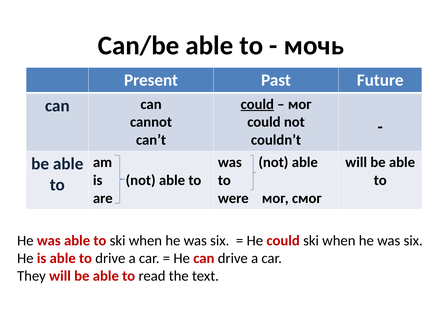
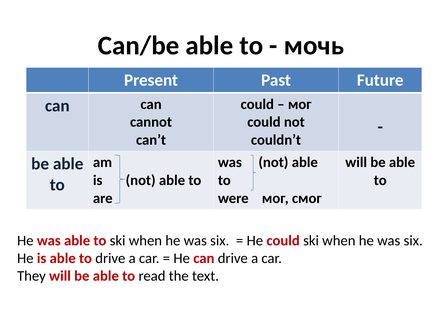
could at (257, 104) underline: present -> none
